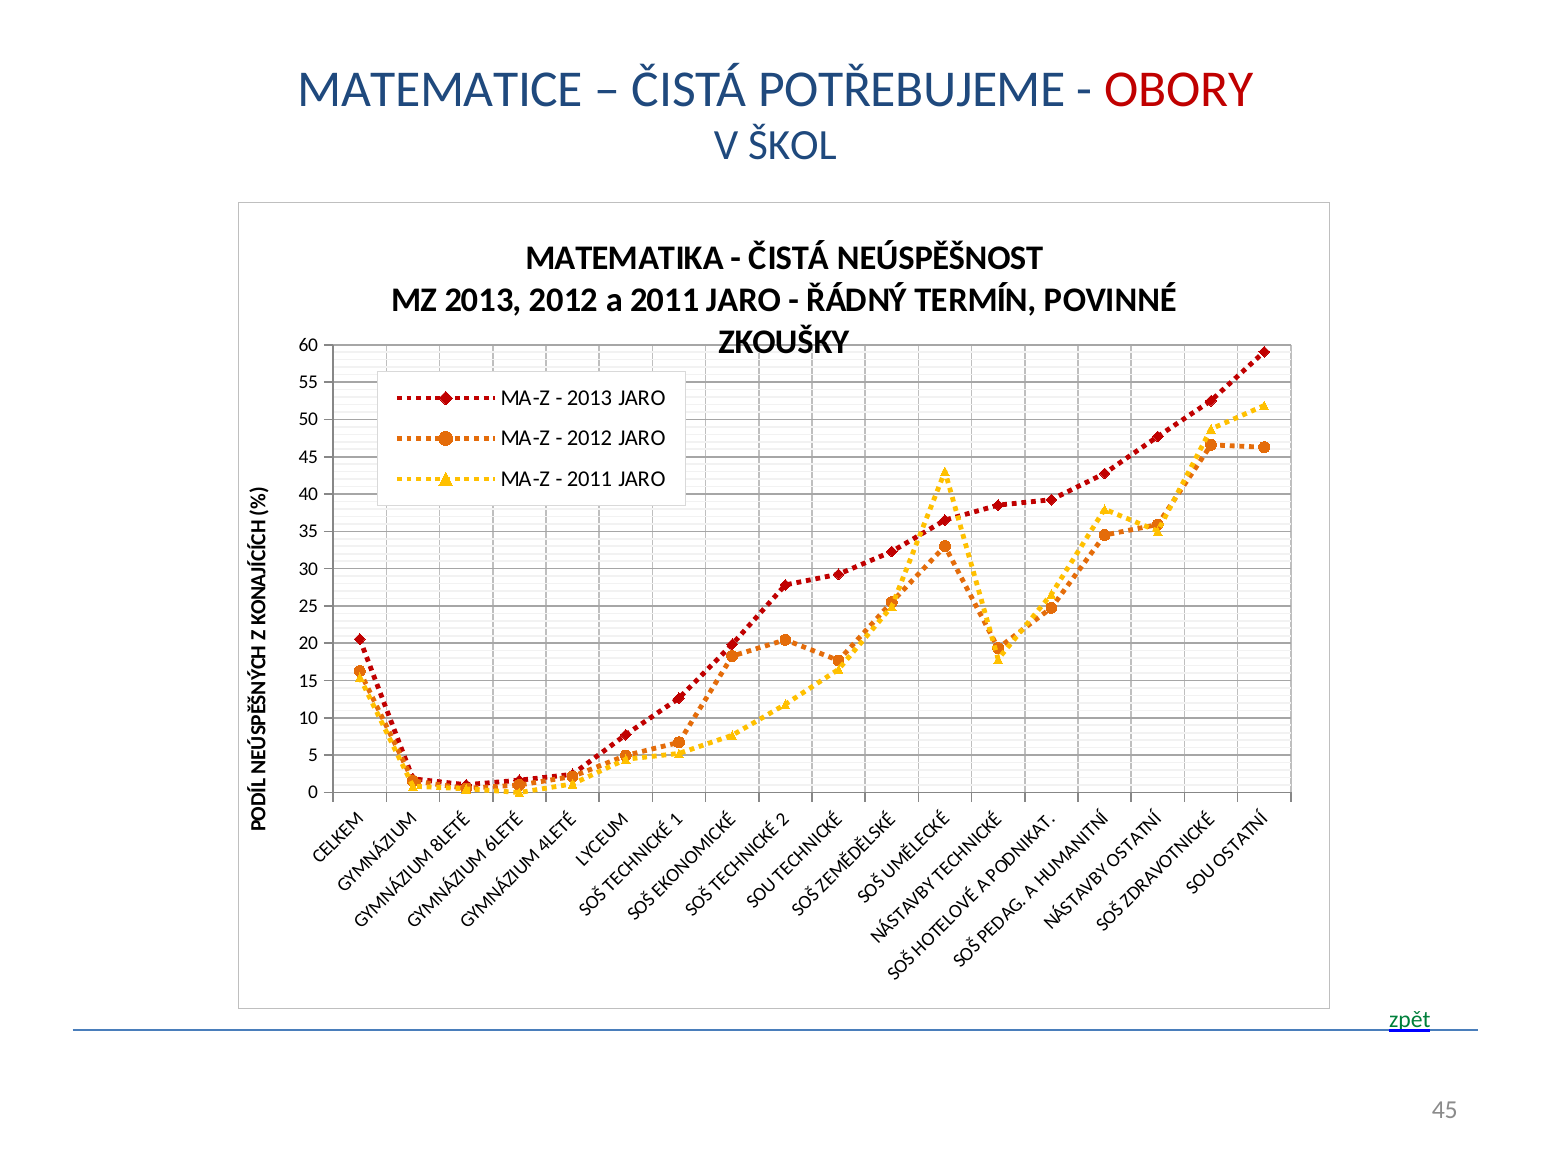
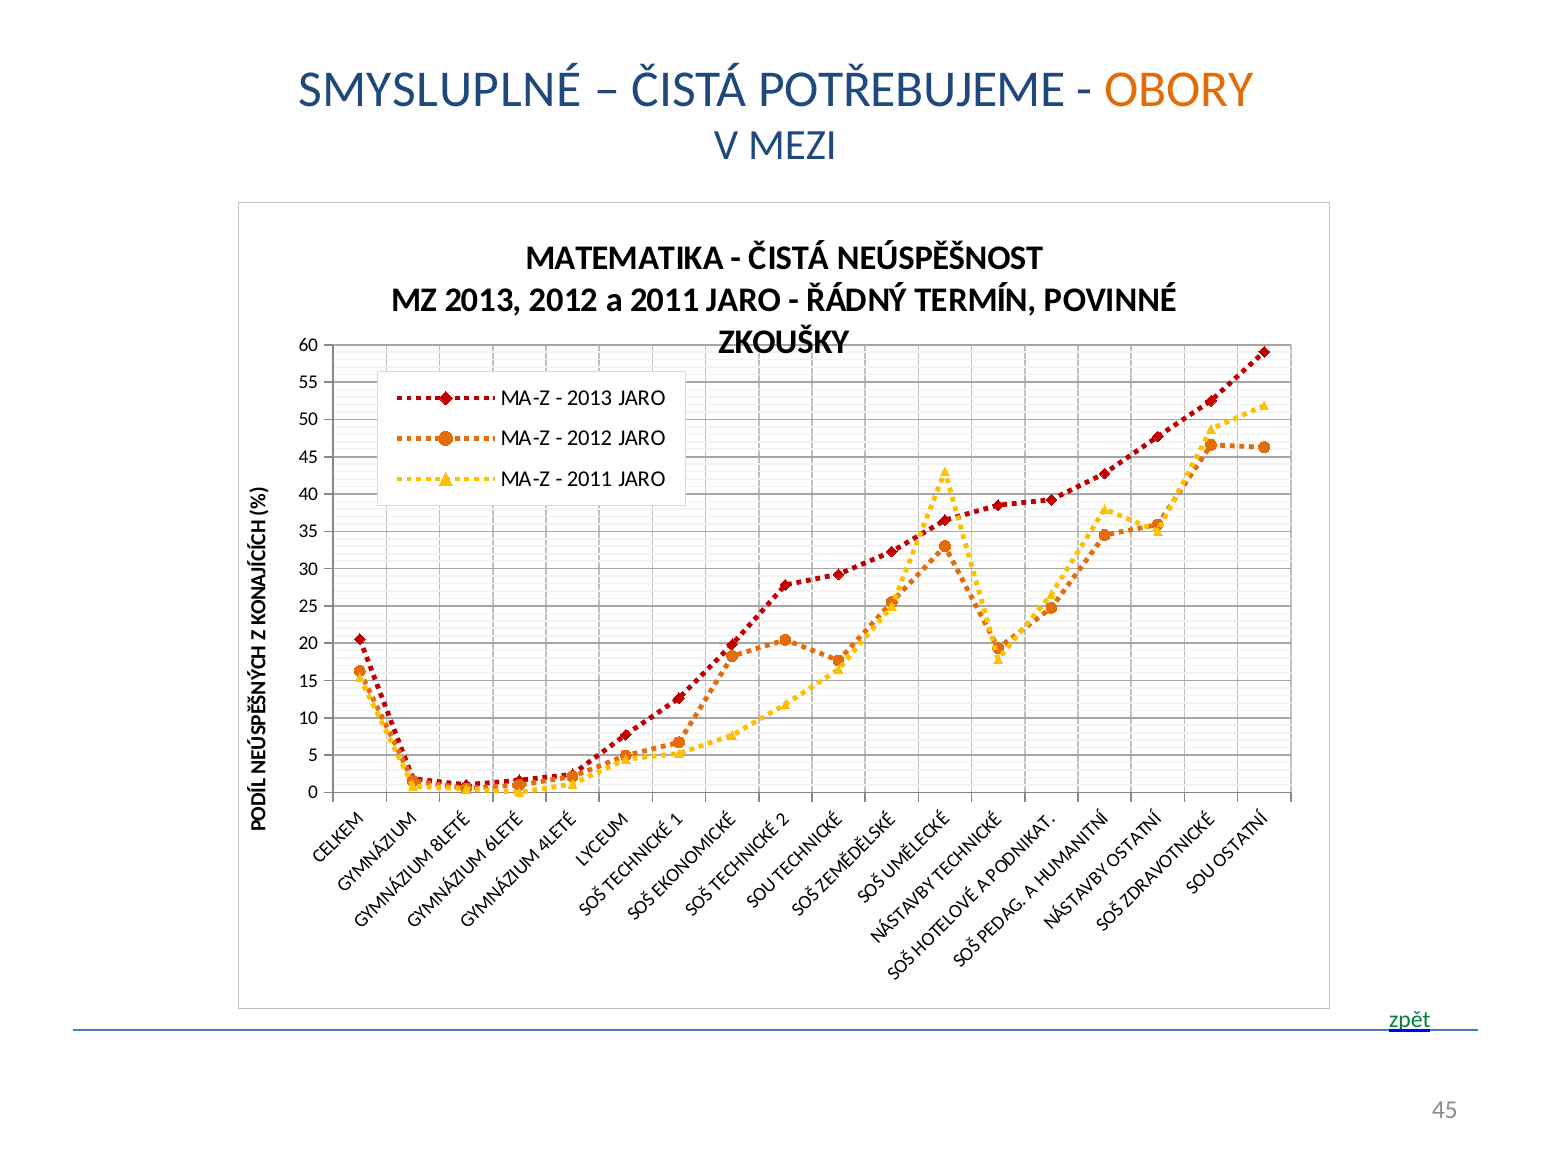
MATEMATICE: MATEMATICE -> SMYSLUPLNÉ
OBORY colour: red -> orange
ŠKOL: ŠKOL -> MEZI
